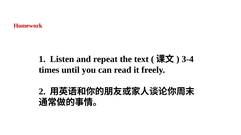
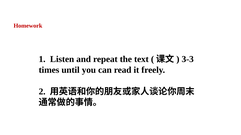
3-4: 3-4 -> 3-3
